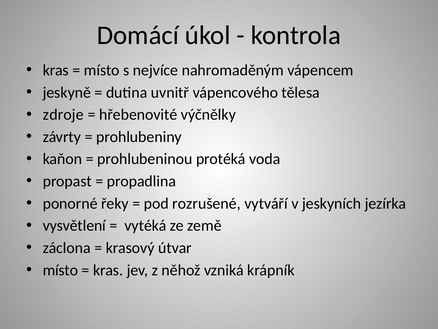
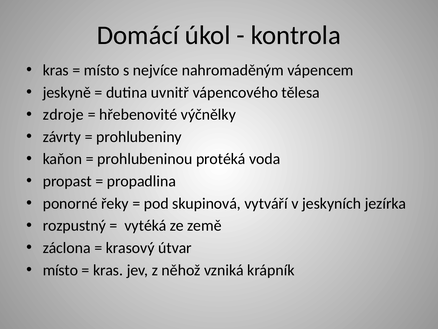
rozrušené: rozrušené -> skupinová
vysvětlení: vysvětlení -> rozpustný
